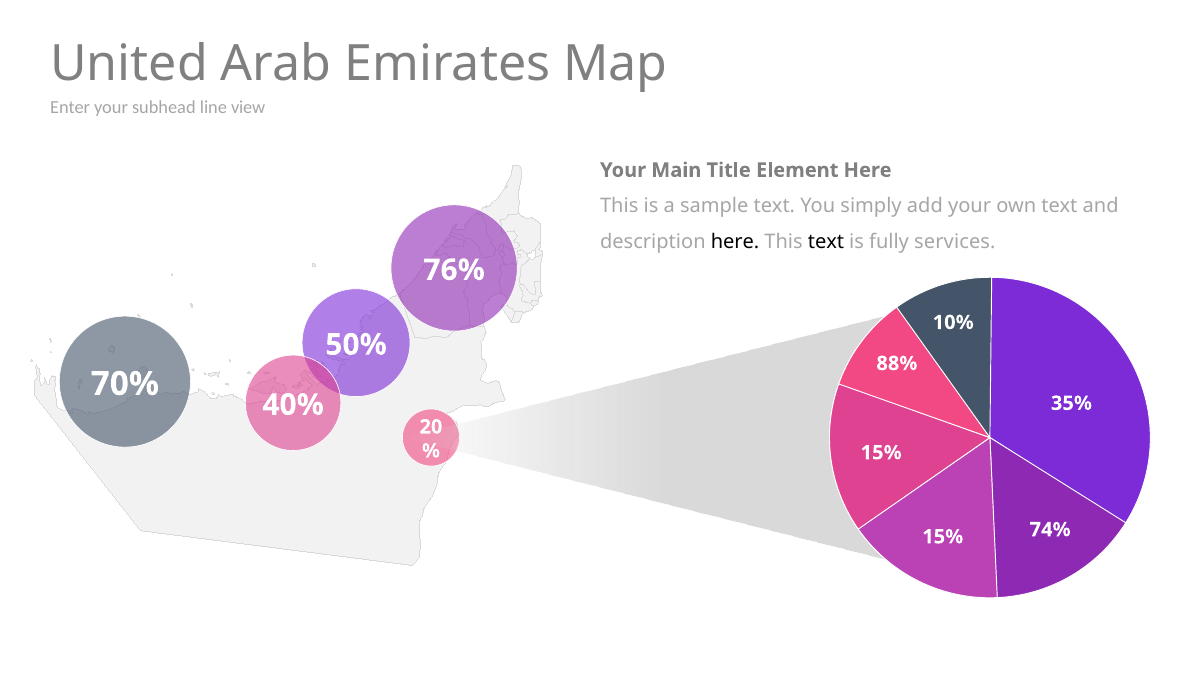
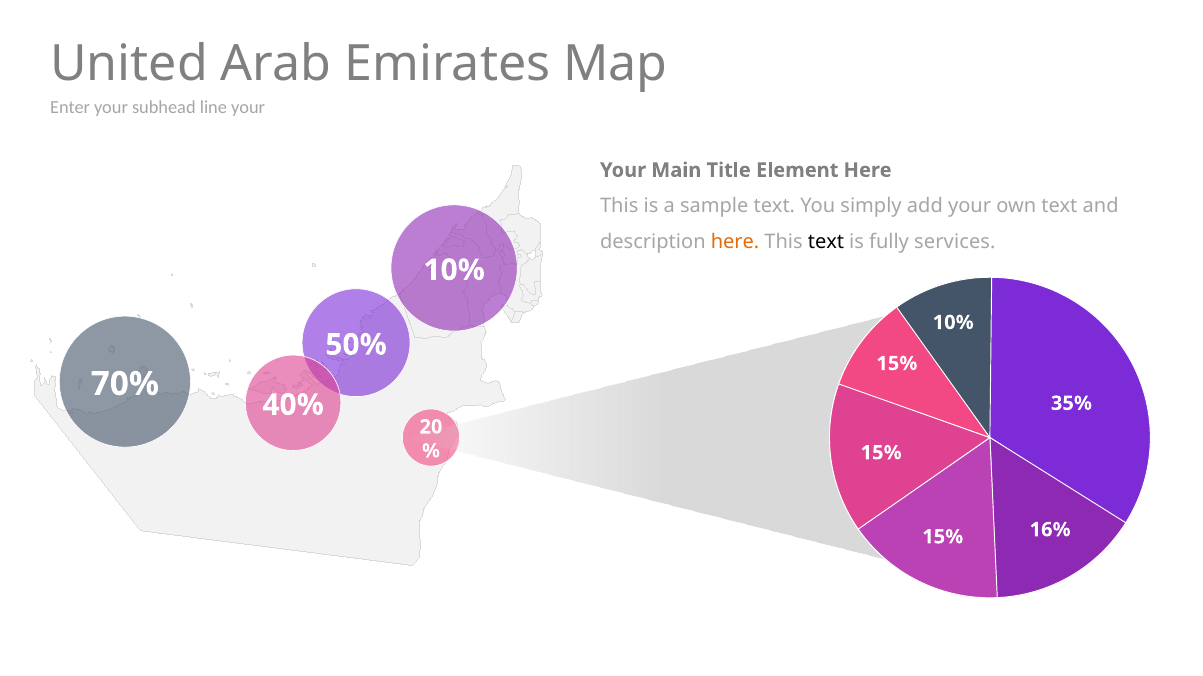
line view: view -> your
here at (735, 243) colour: black -> orange
76% at (454, 270): 76% -> 10%
88% at (897, 364): 88% -> 15%
74%: 74% -> 16%
